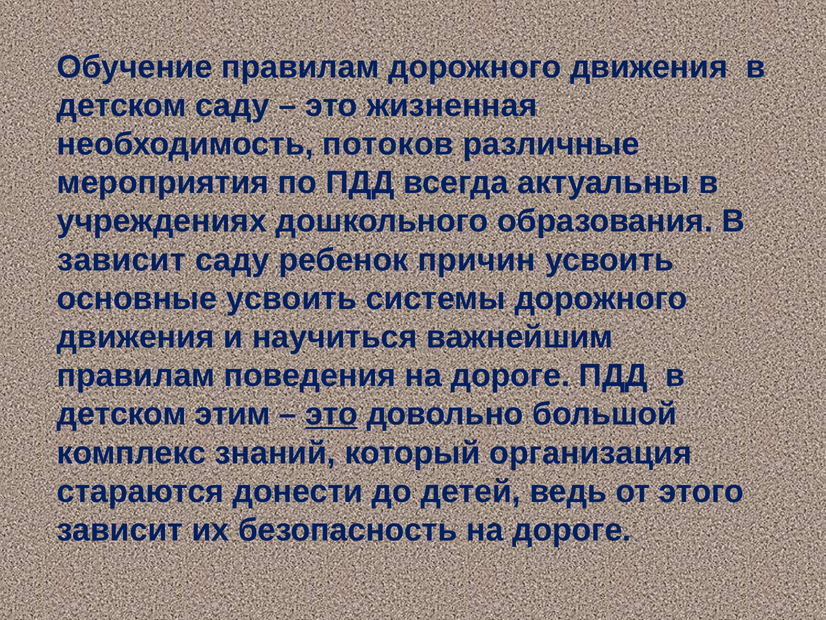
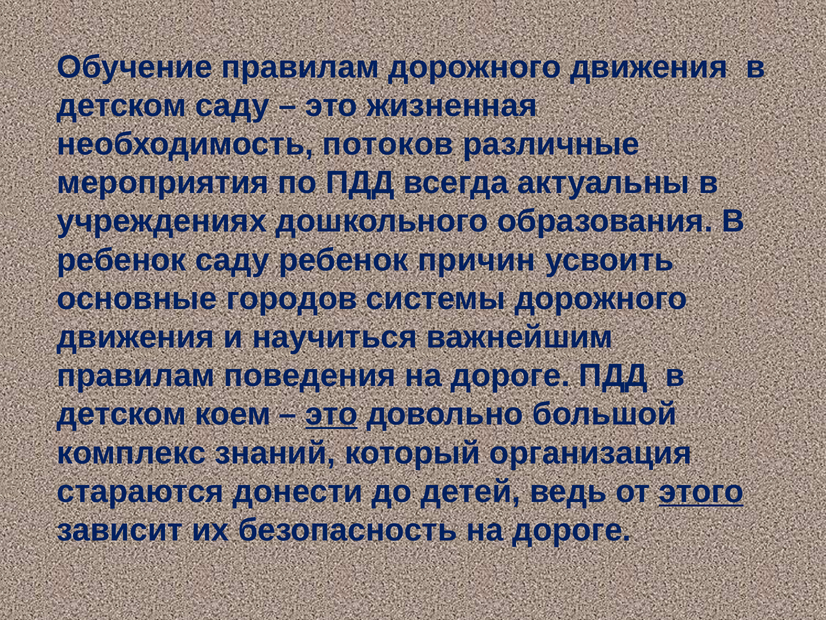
зависит at (121, 260): зависит -> ребенок
основные усвоить: усвоить -> городов
этим: этим -> коем
этого underline: none -> present
